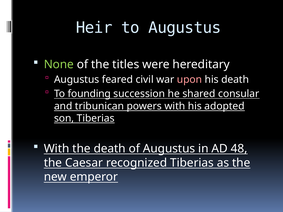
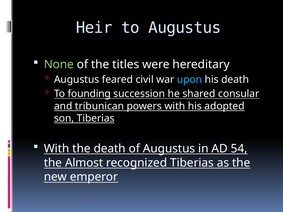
upon colour: pink -> light blue
48: 48 -> 54
Caesar: Caesar -> Almost
